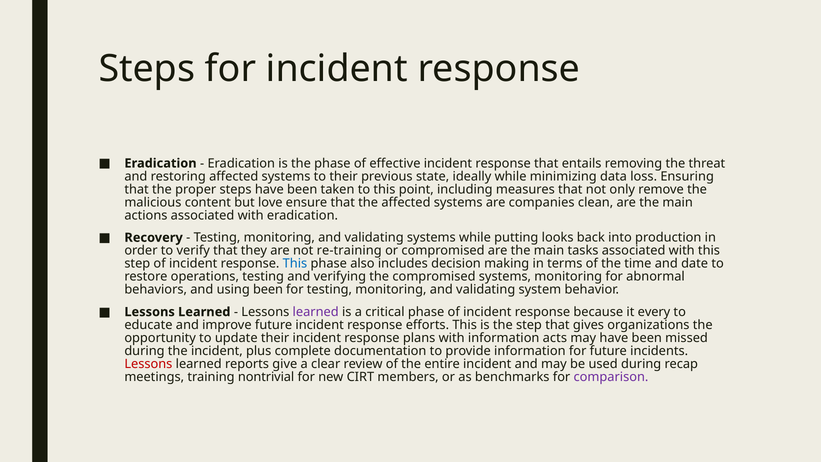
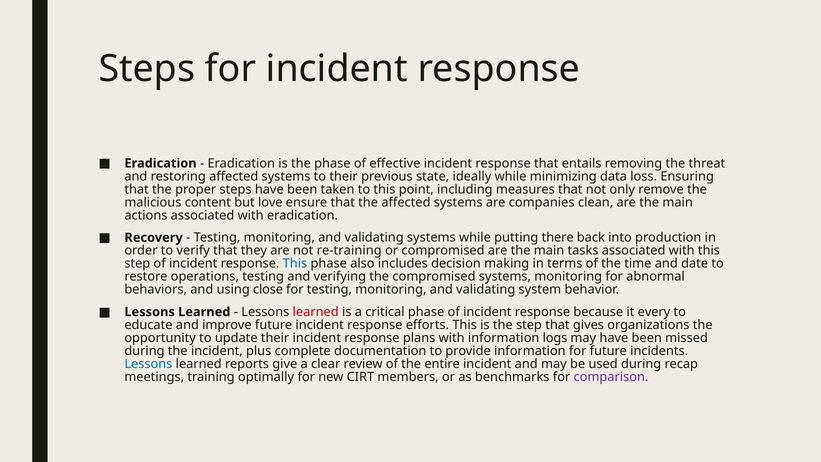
looks: looks -> there
using been: been -> close
learned at (316, 312) colour: purple -> red
acts: acts -> logs
Lessons at (148, 364) colour: red -> blue
nontrivial: nontrivial -> optimally
